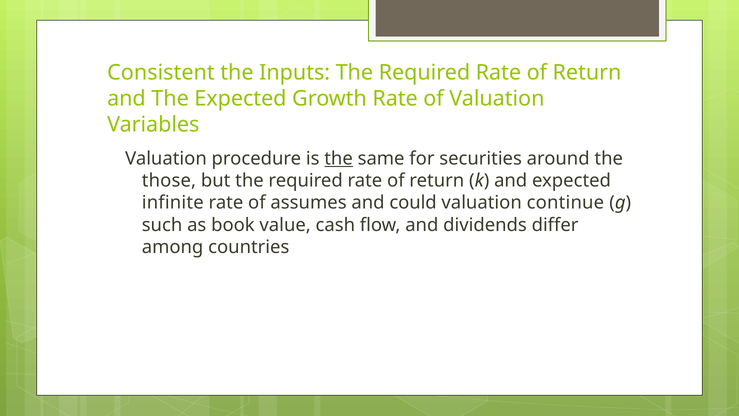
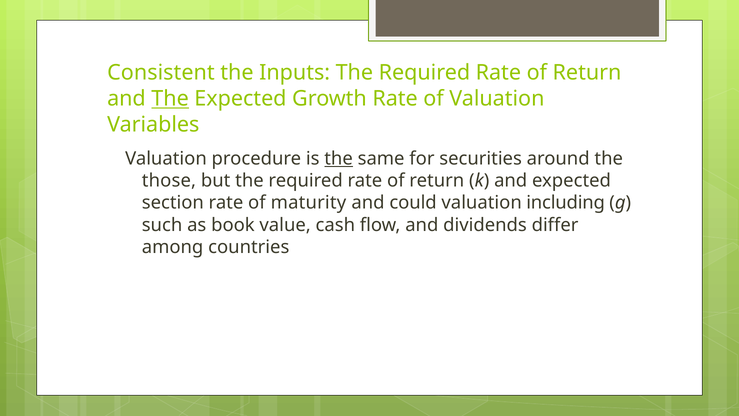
The at (170, 99) underline: none -> present
infinite: infinite -> section
assumes: assumes -> maturity
continue: continue -> including
